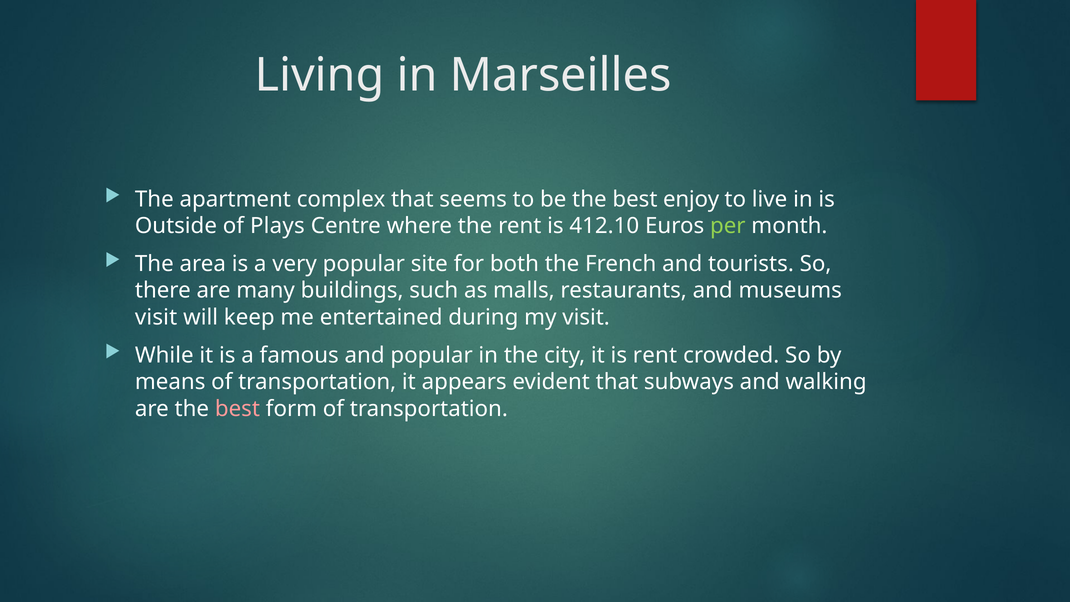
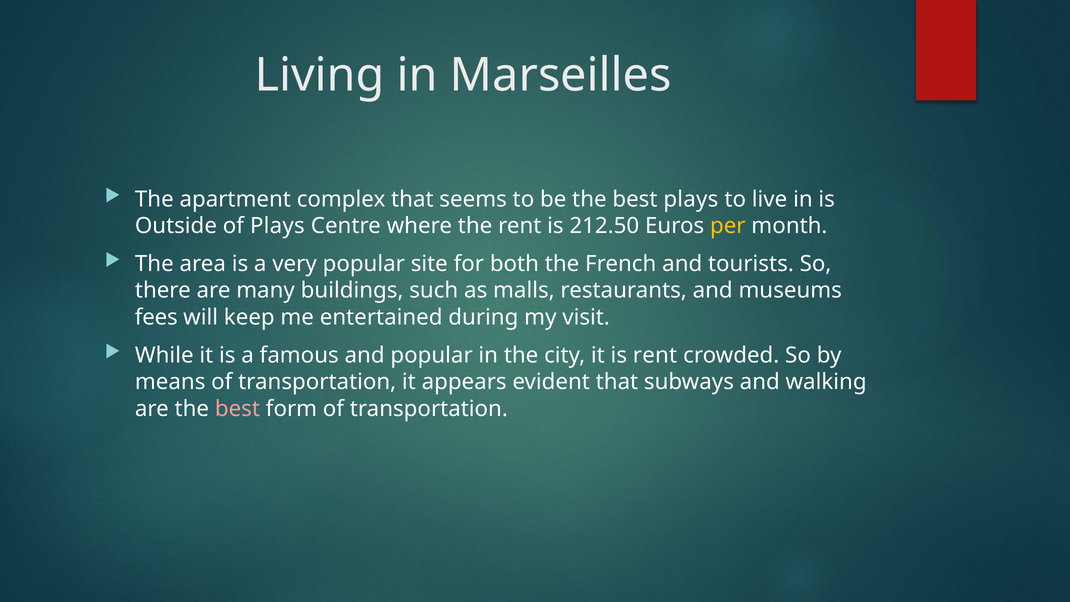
best enjoy: enjoy -> plays
412.10: 412.10 -> 212.50
per colour: light green -> yellow
visit at (156, 317): visit -> fees
